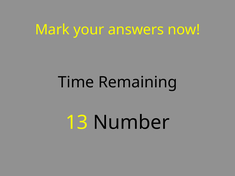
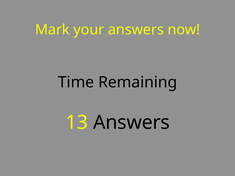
13 Number: Number -> Answers
